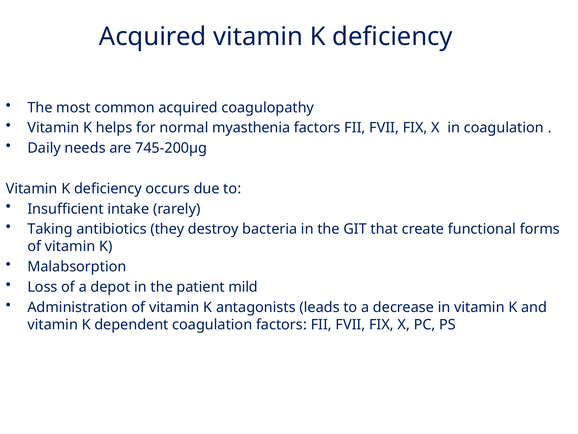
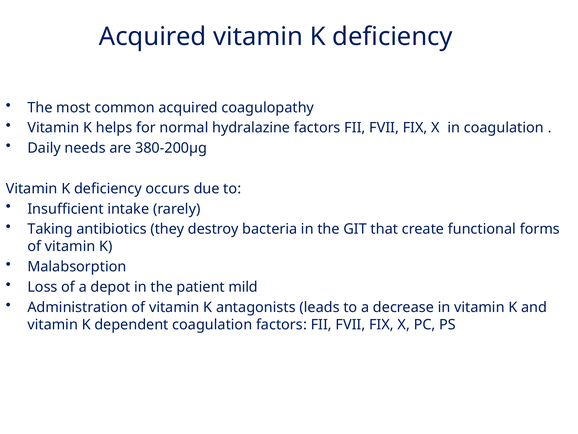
myasthenia: myasthenia -> hydralazine
745-200µg: 745-200µg -> 380-200µg
